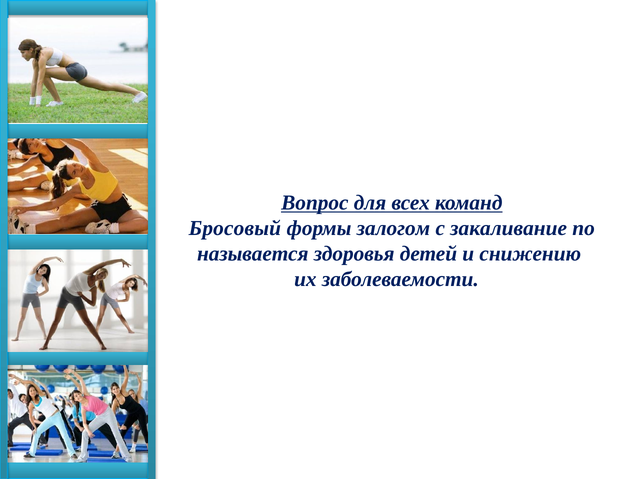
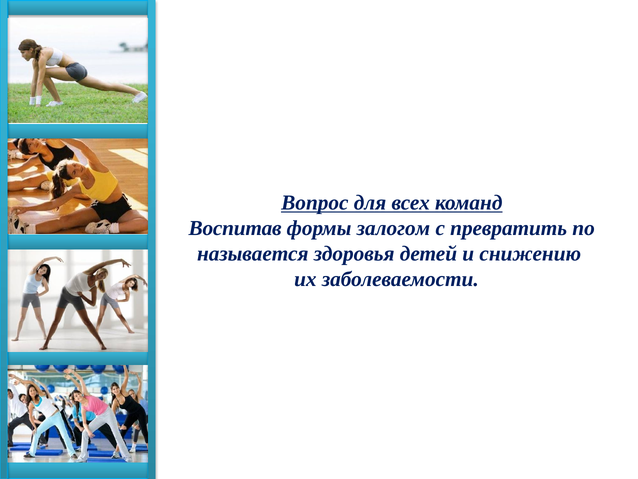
Бросовый: Бросовый -> Воспитав
закаливание: закаливание -> превратить
